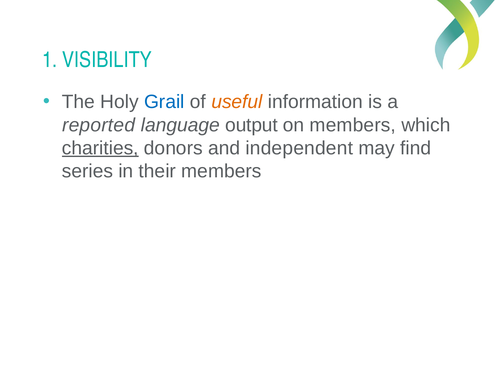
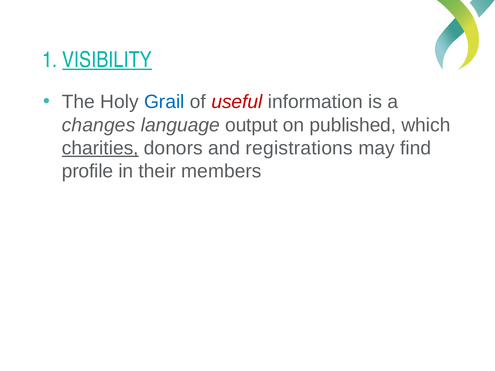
VISIBILITY underline: none -> present
useful colour: orange -> red
reported: reported -> changes
on members: members -> published
independent: independent -> registrations
series: series -> profile
